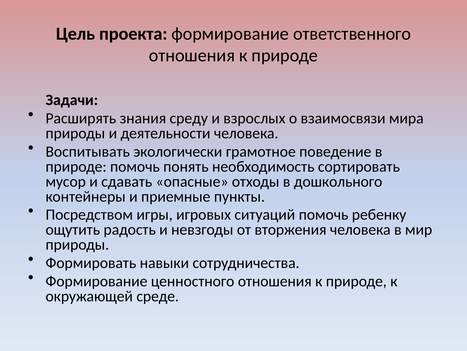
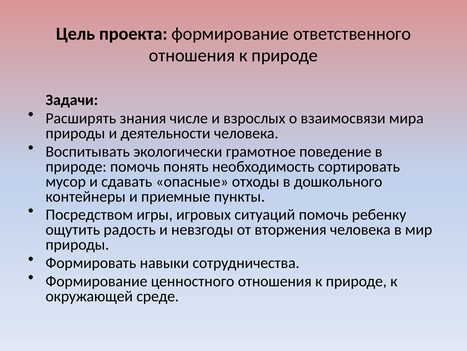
среду: среду -> числе
